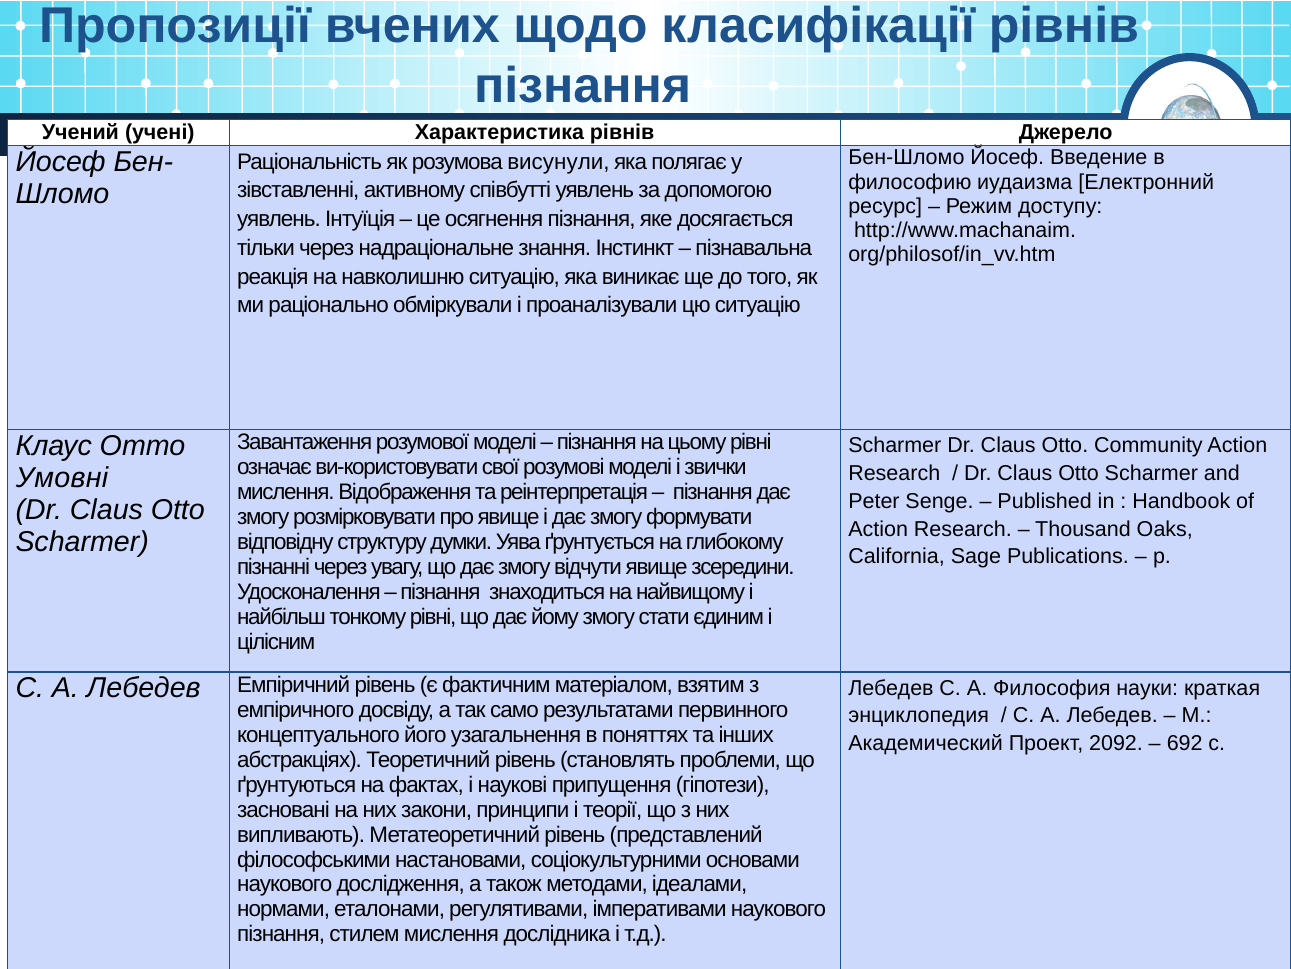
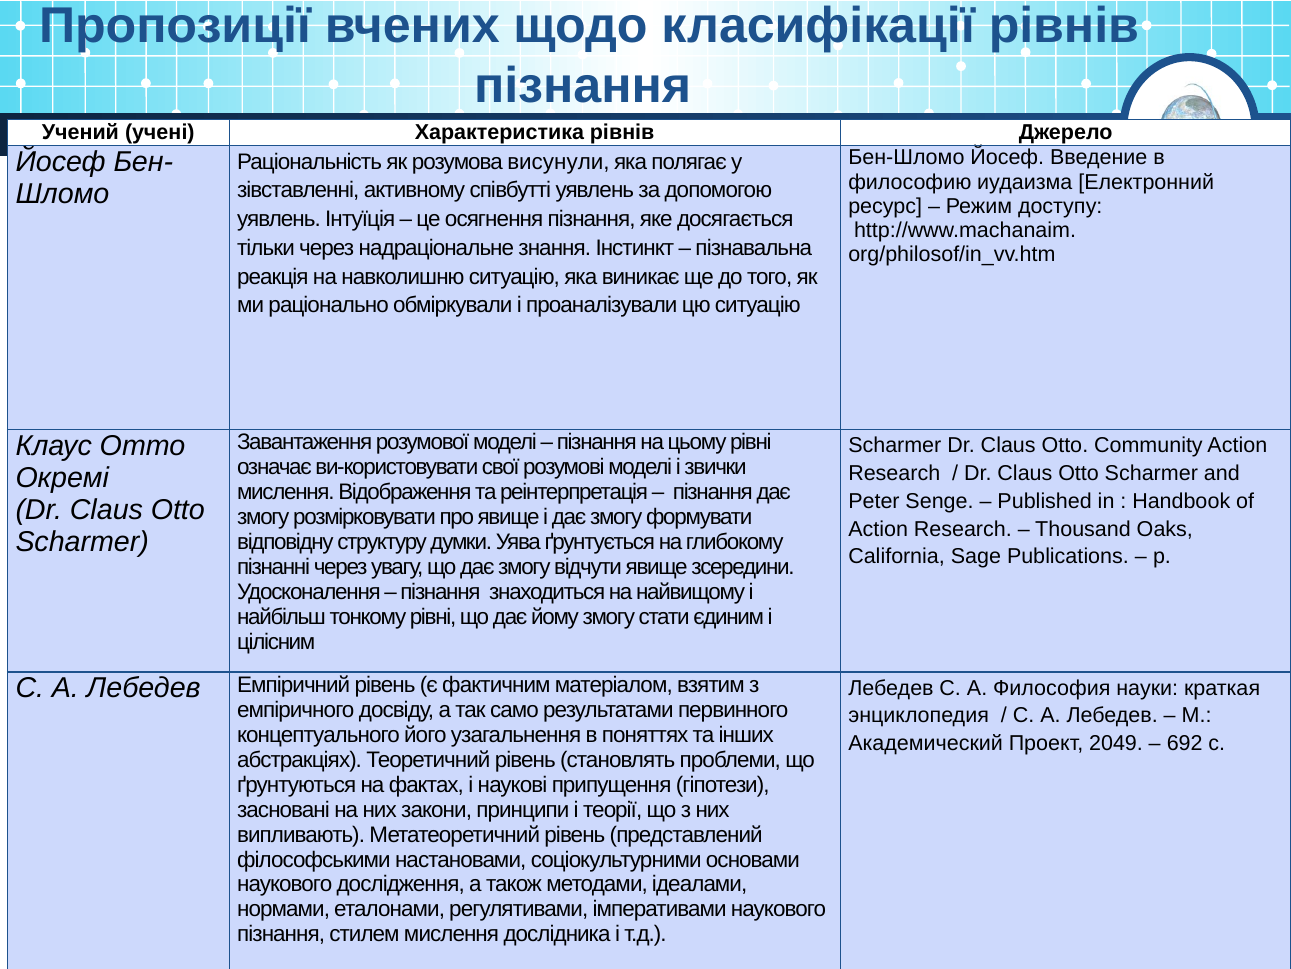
Умовні: Умовні -> Окремі
2092: 2092 -> 2049
